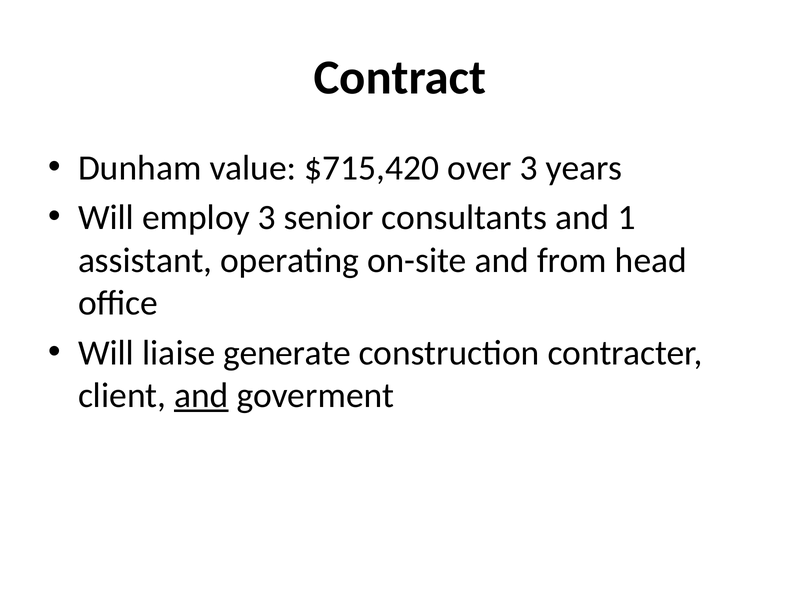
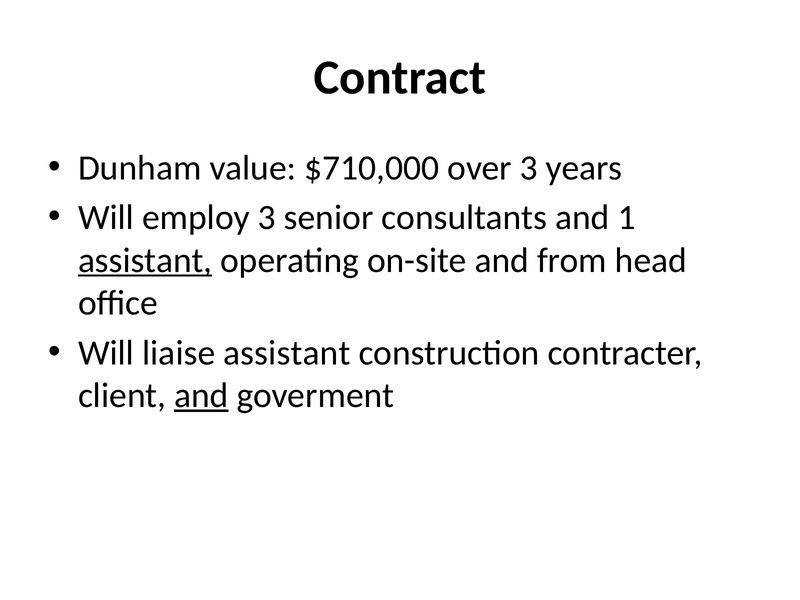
$715,420: $715,420 -> $710,000
assistant at (145, 260) underline: none -> present
liaise generate: generate -> assistant
